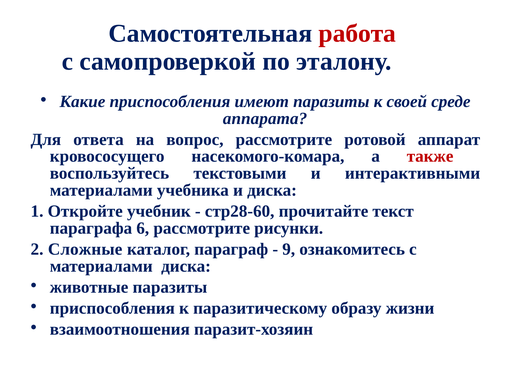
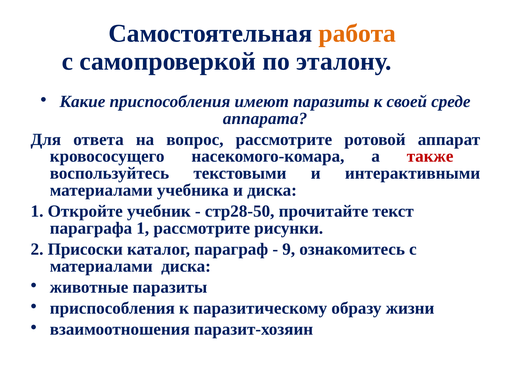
работа colour: red -> orange
стр28-60: стр28-60 -> стр28-50
параграфа 6: 6 -> 1
Сложные: Сложные -> Присоски
